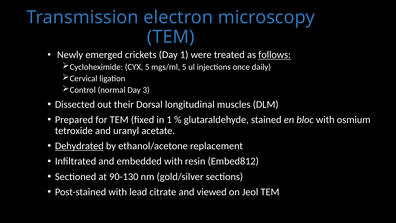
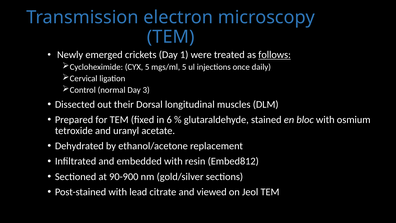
in 1: 1 -> 6
Dehydrated underline: present -> none
90-130: 90-130 -> 90-900
